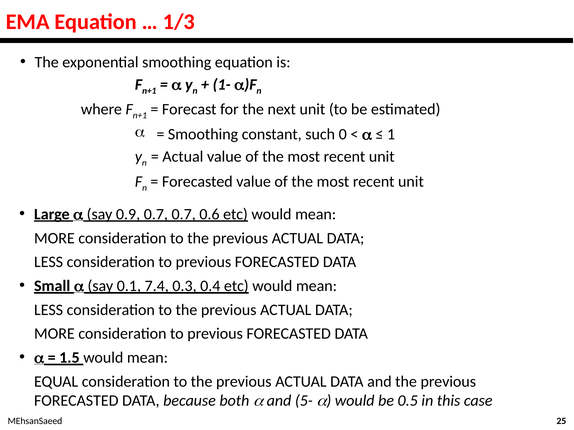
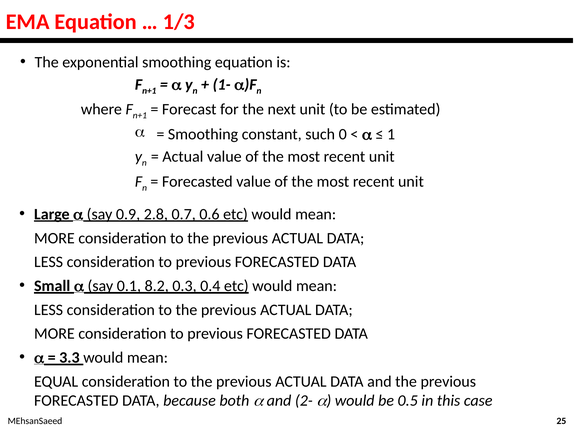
0.9 0.7: 0.7 -> 2.8
7.4: 7.4 -> 8.2
1.5: 1.5 -> 3.3
5-: 5- -> 2-
